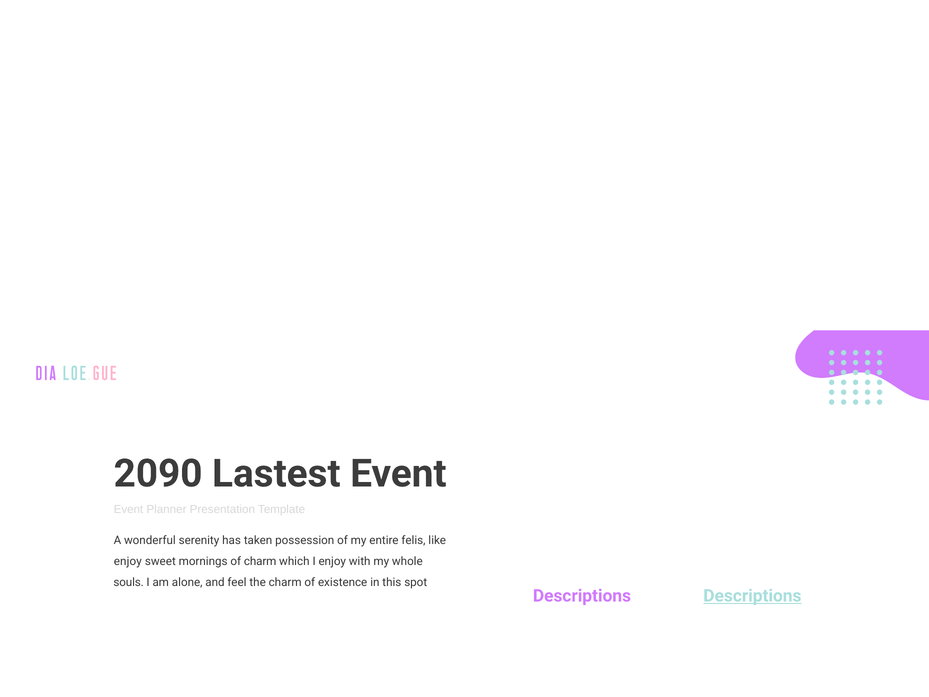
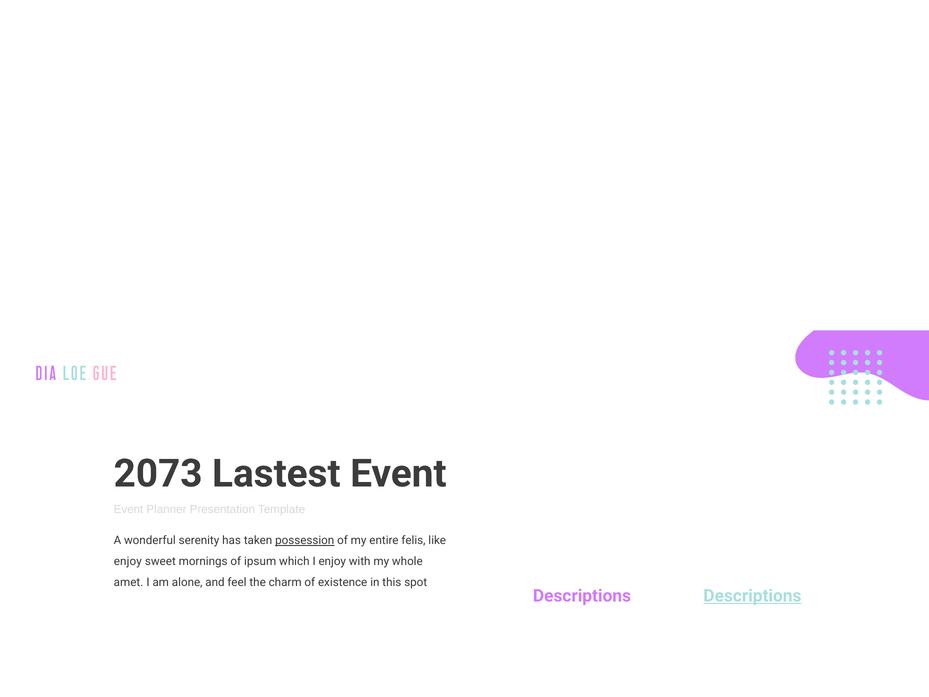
2090: 2090 -> 2073
possession underline: none -> present
of charm: charm -> ipsum
souls: souls -> amet
